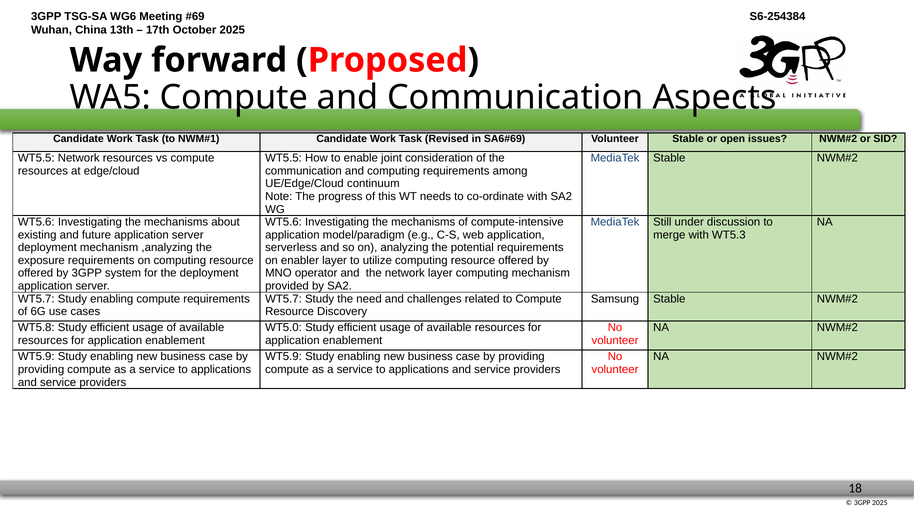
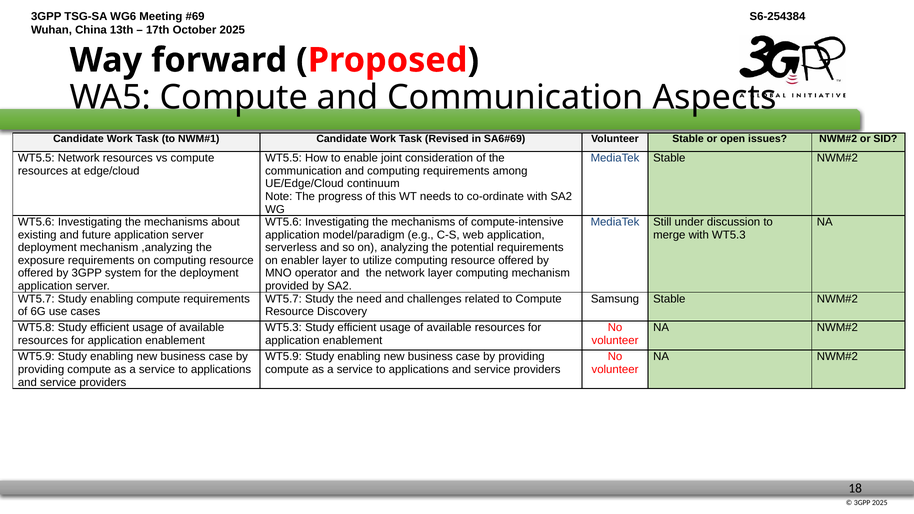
WT5.0 at (284, 328): WT5.0 -> WT5.3
